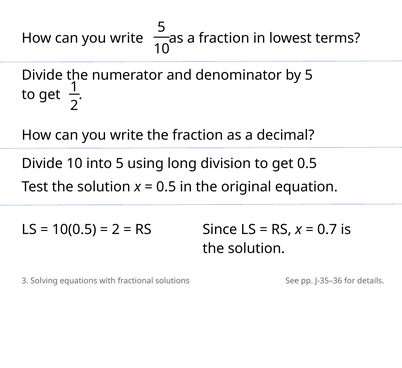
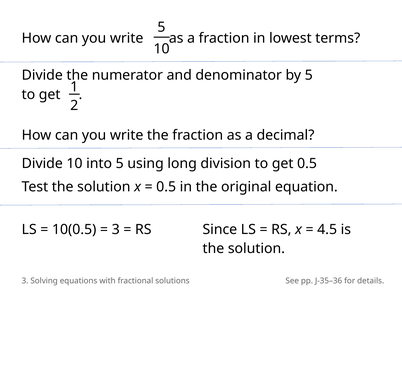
2 at (116, 230): 2 -> 3
0.7: 0.7 -> 4.5
